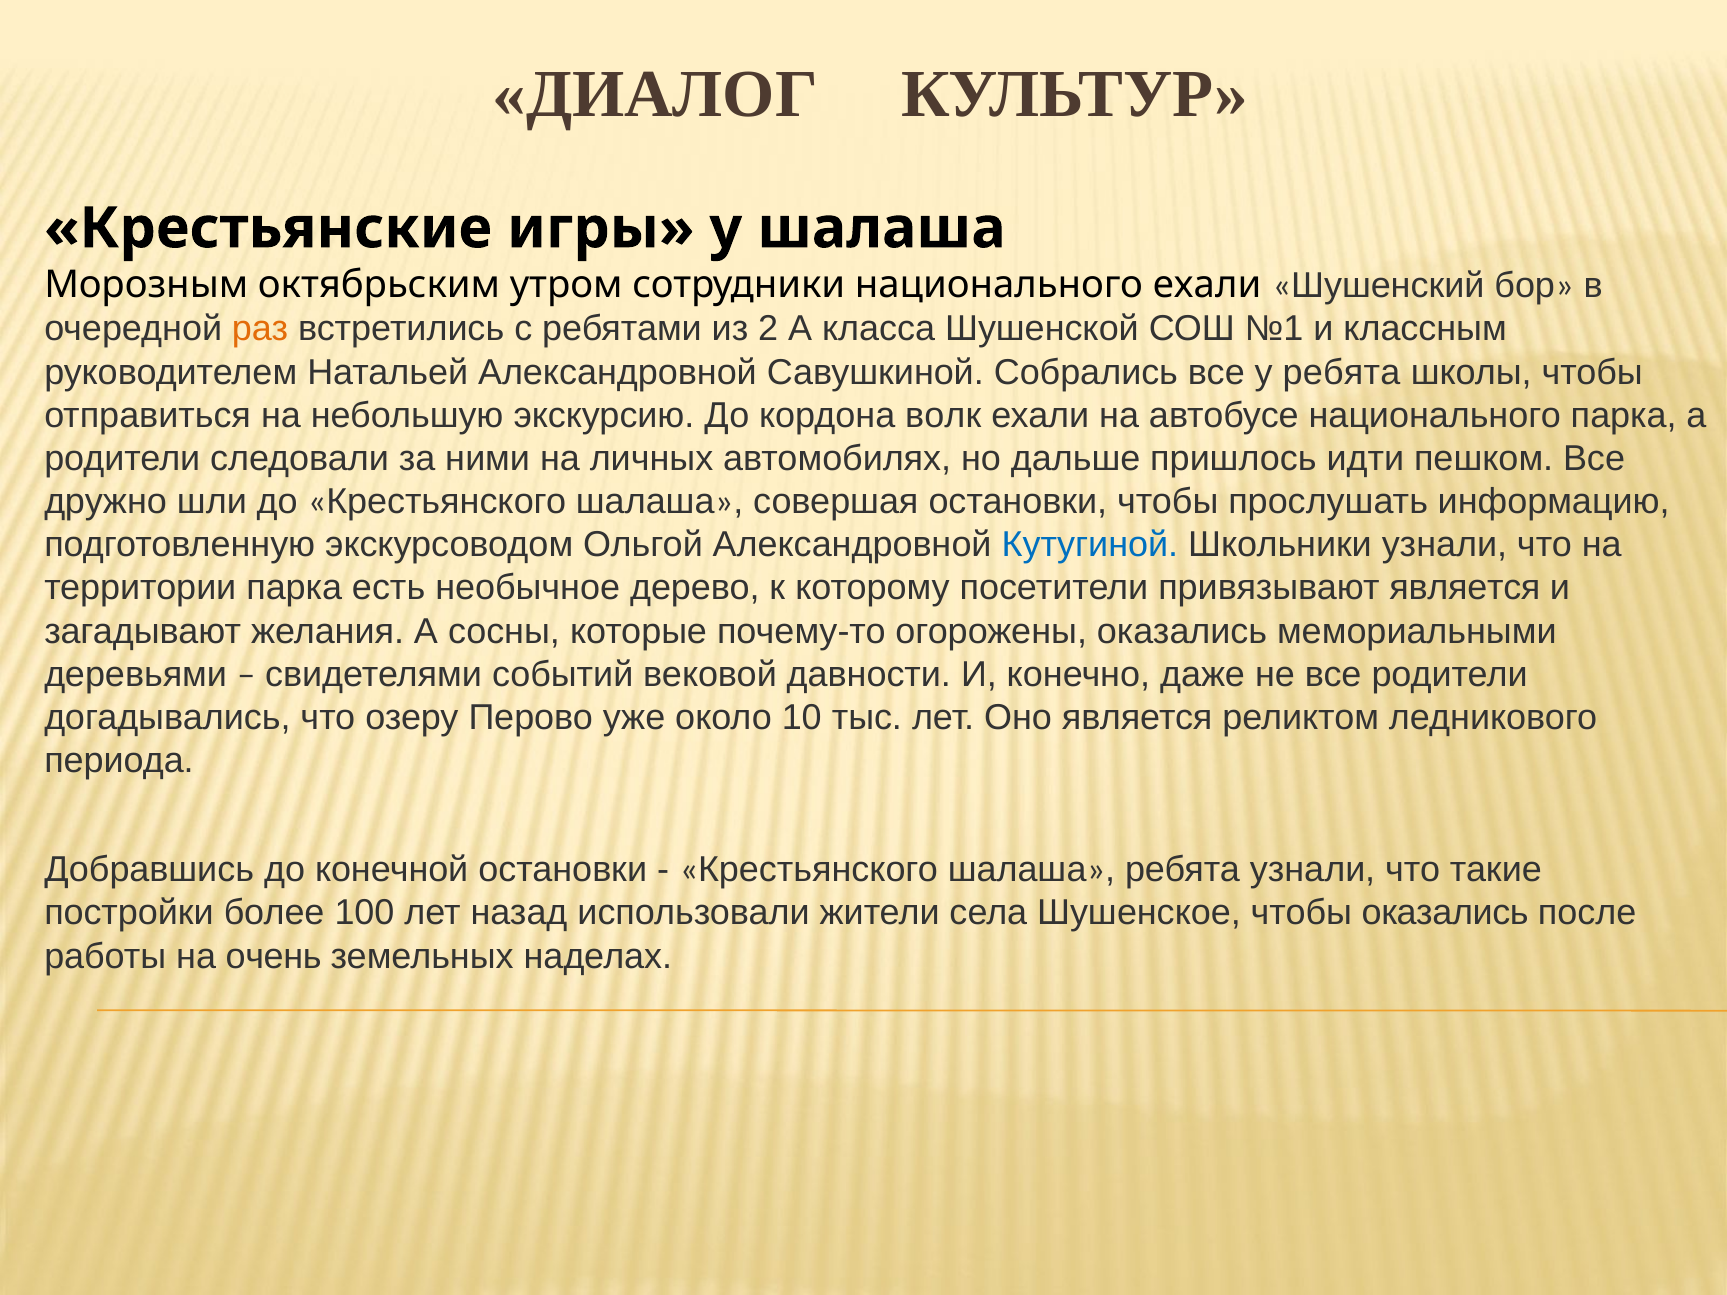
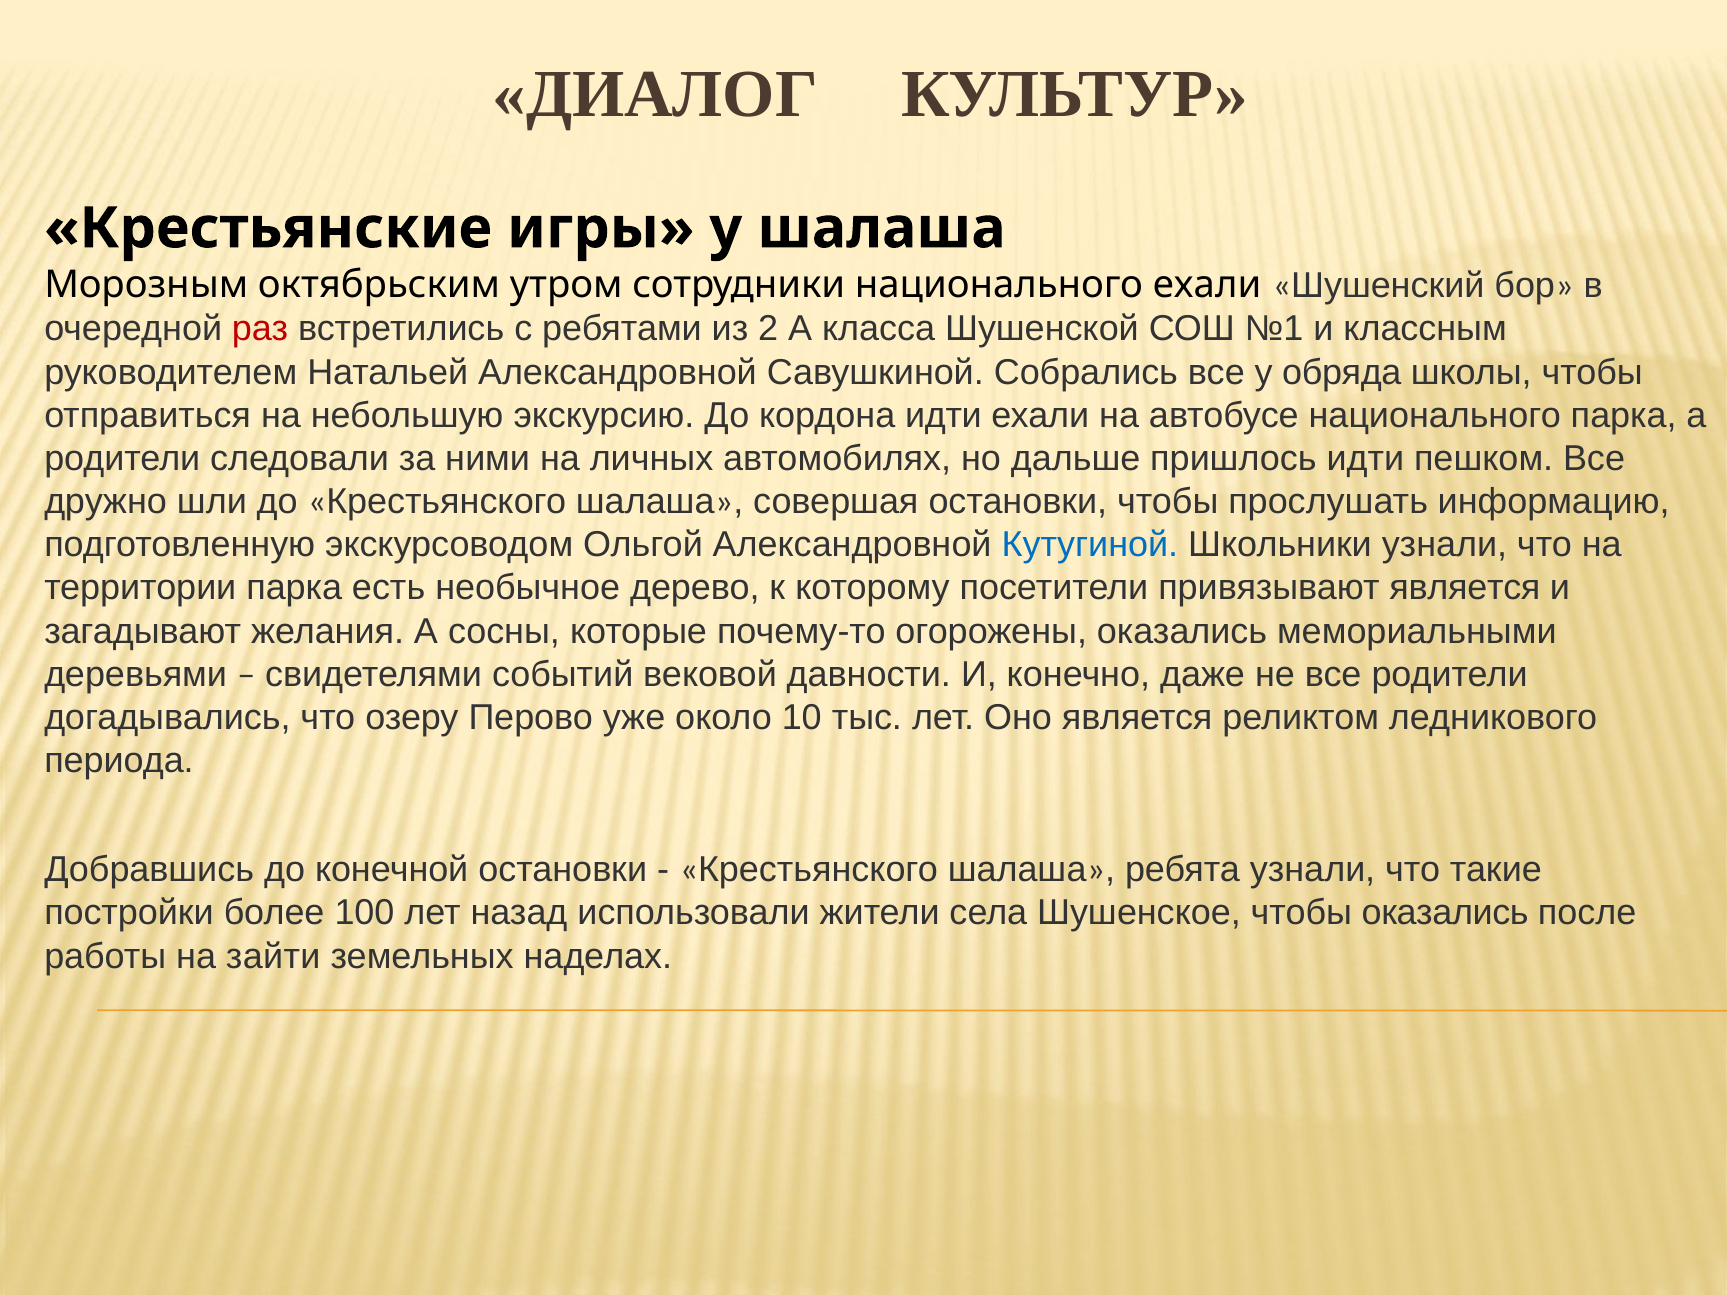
раз colour: orange -> red
у ребята: ребята -> обряда
кордона волк: волк -> идти
очень: очень -> зайти
